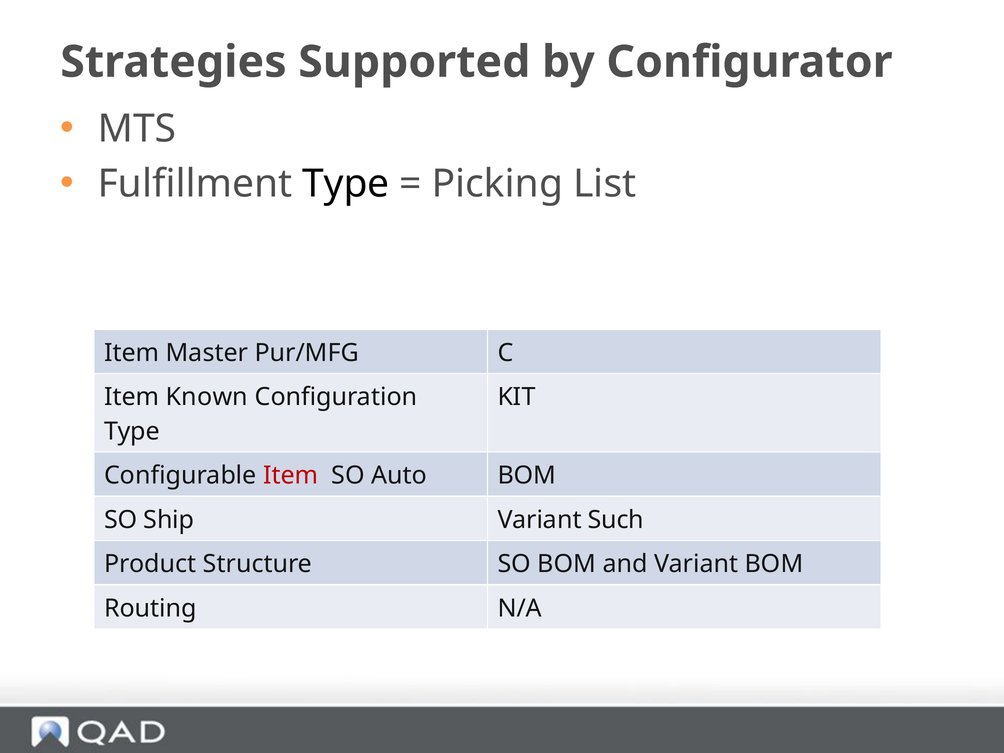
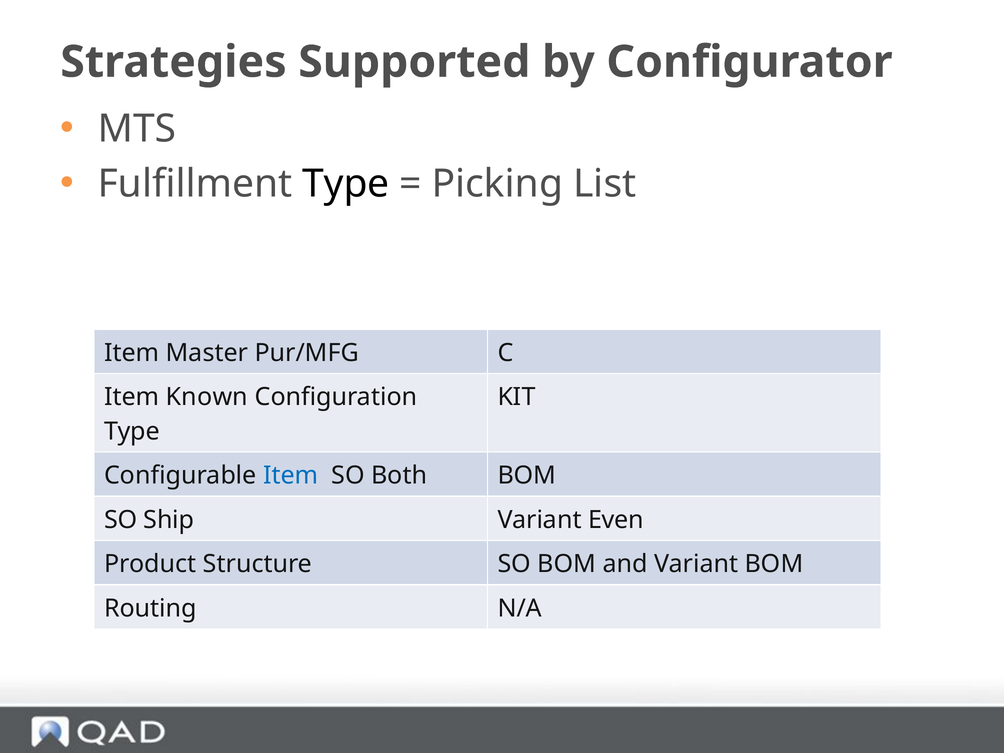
Item at (291, 476) colour: red -> blue
Auto: Auto -> Both
Such: Such -> Even
